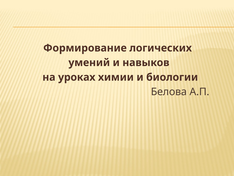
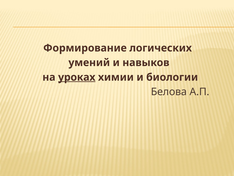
уроках underline: none -> present
